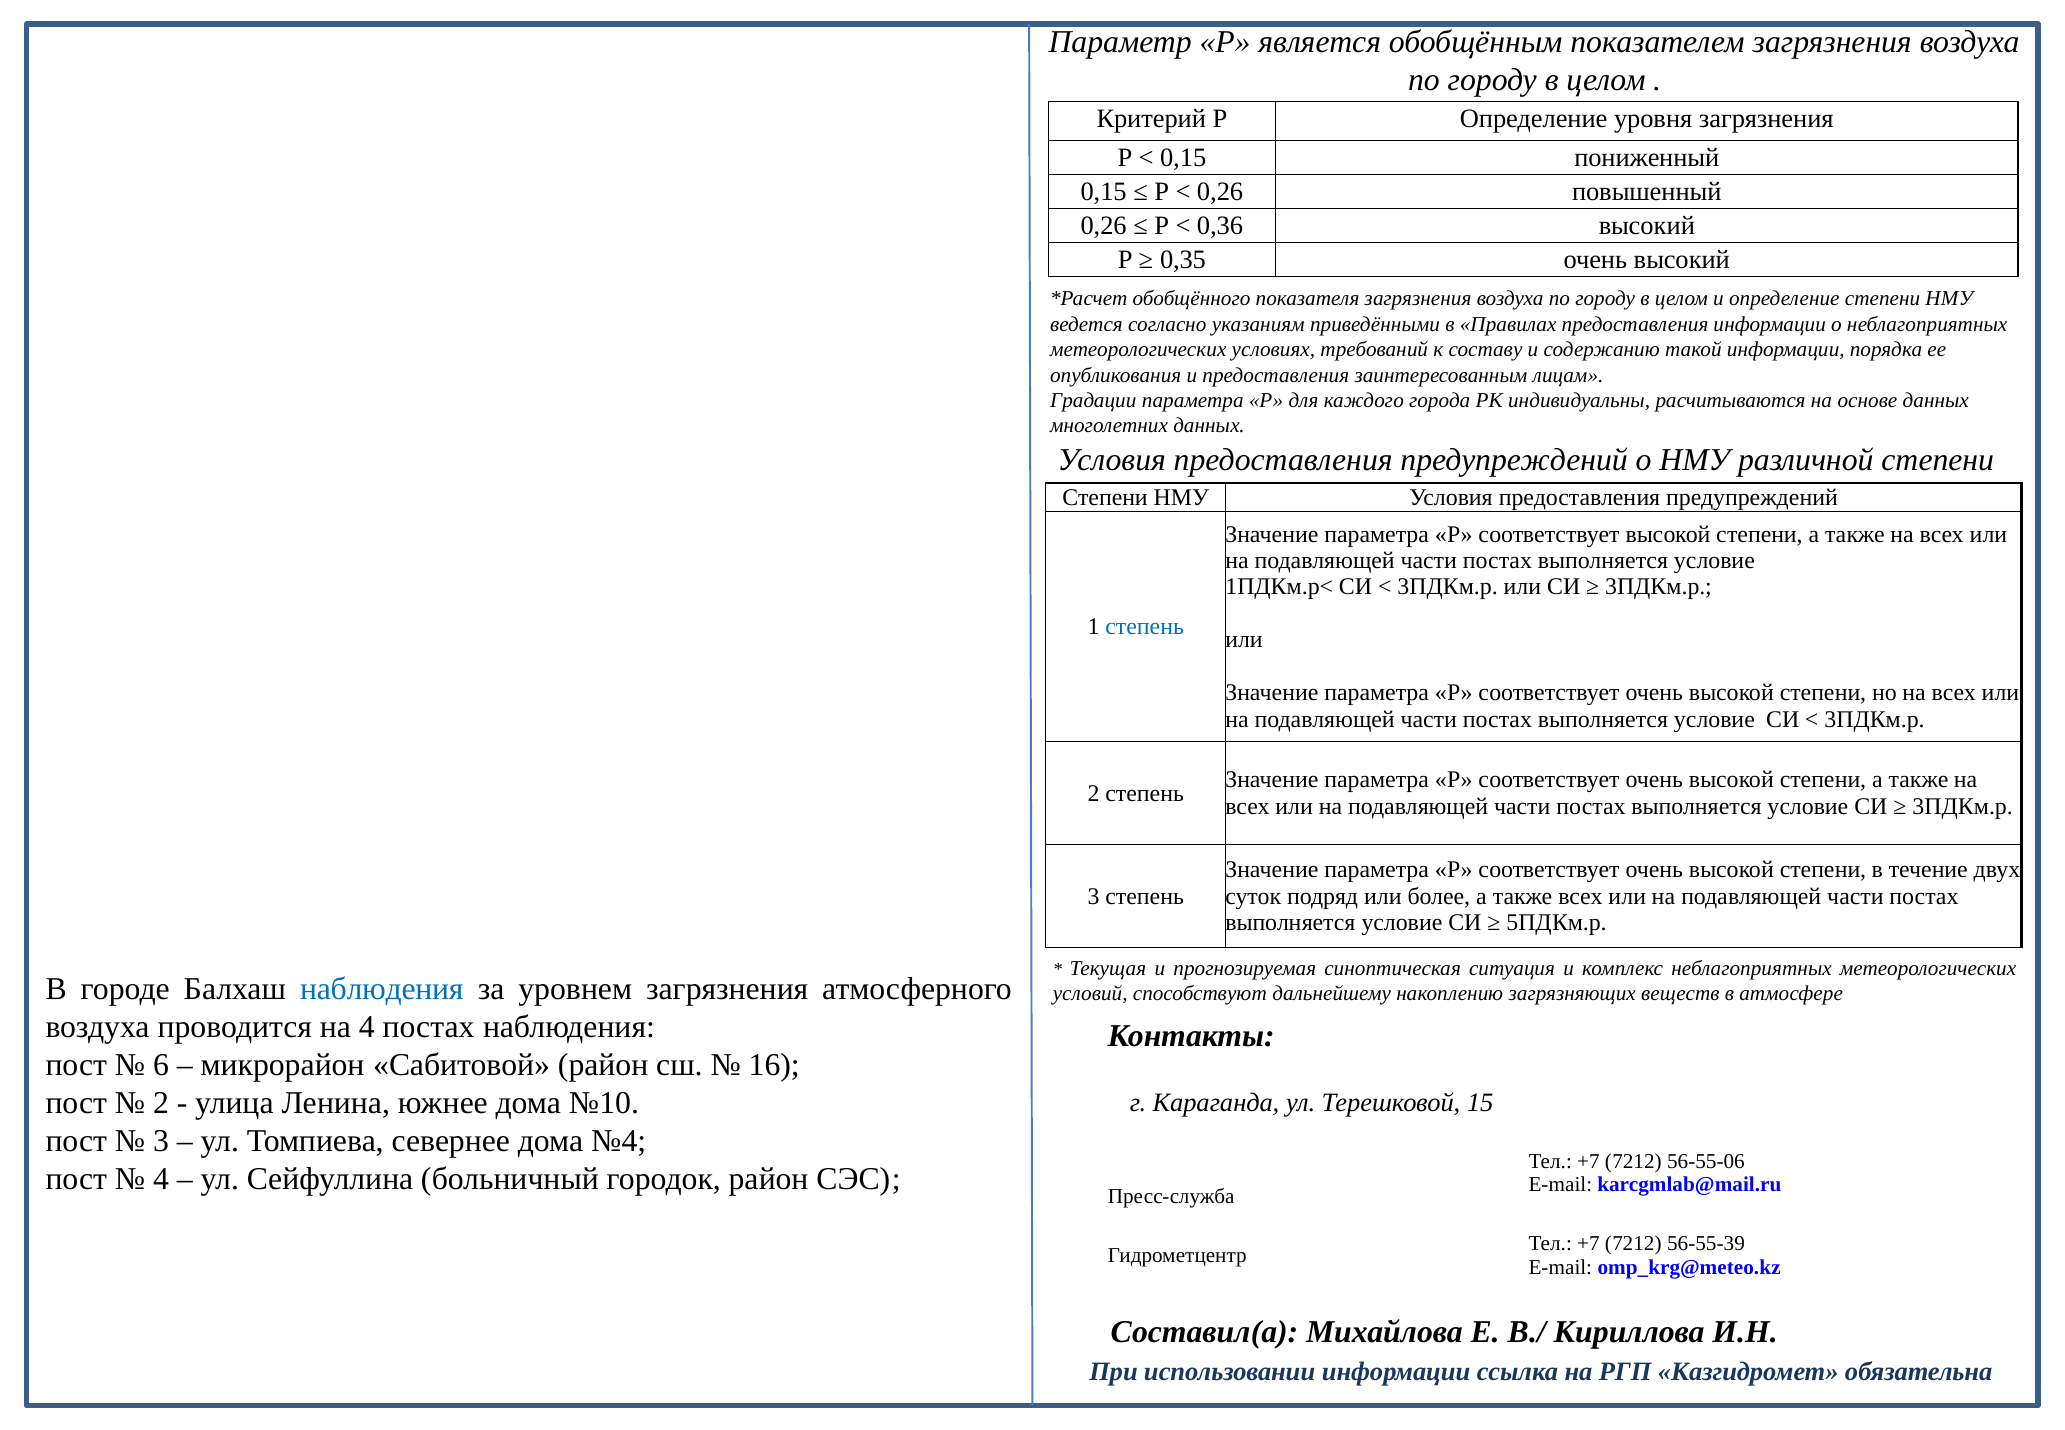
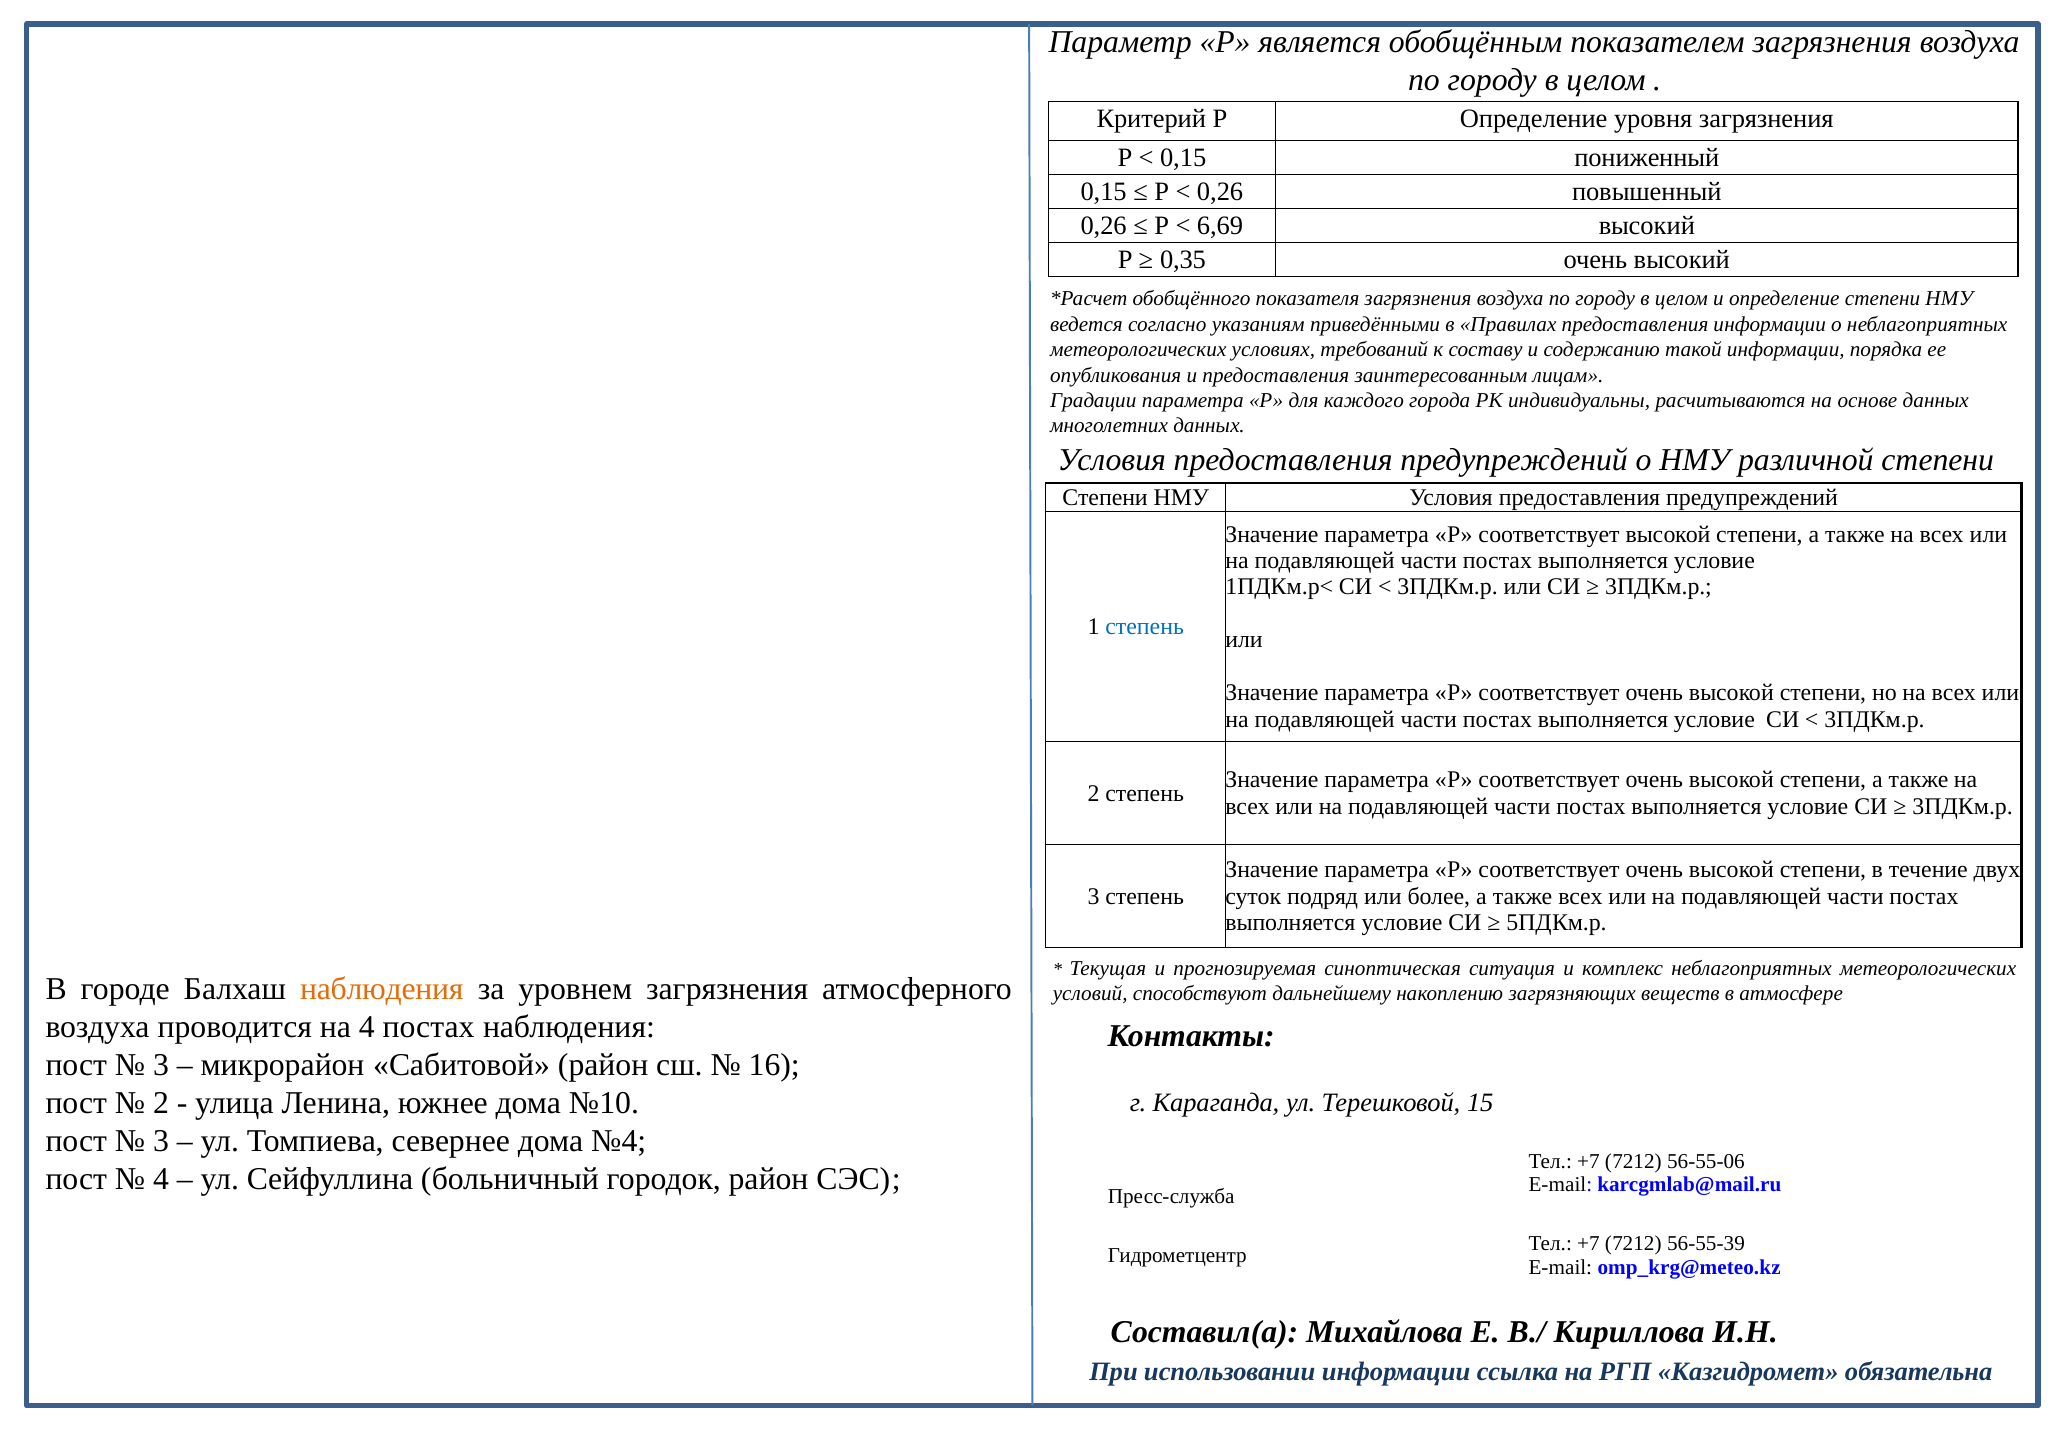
0,36: 0,36 -> 6,69
наблюдения at (382, 989) colour: blue -> orange
6 at (161, 1065): 6 -> 3
